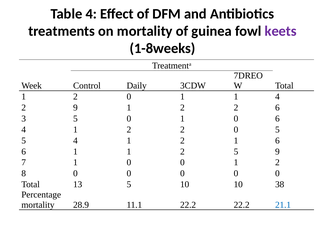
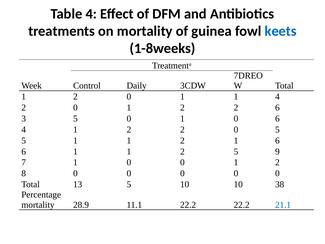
keets colour: purple -> blue
9 at (75, 108): 9 -> 0
5 4: 4 -> 1
